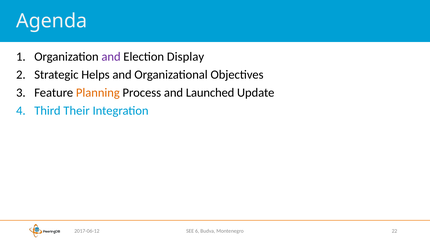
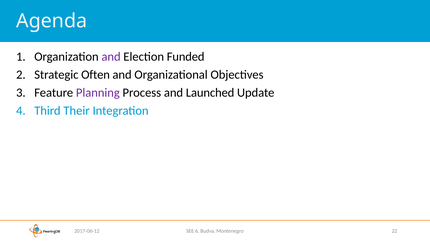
Display: Display -> Funded
Helps: Helps -> Often
Planning colour: orange -> purple
